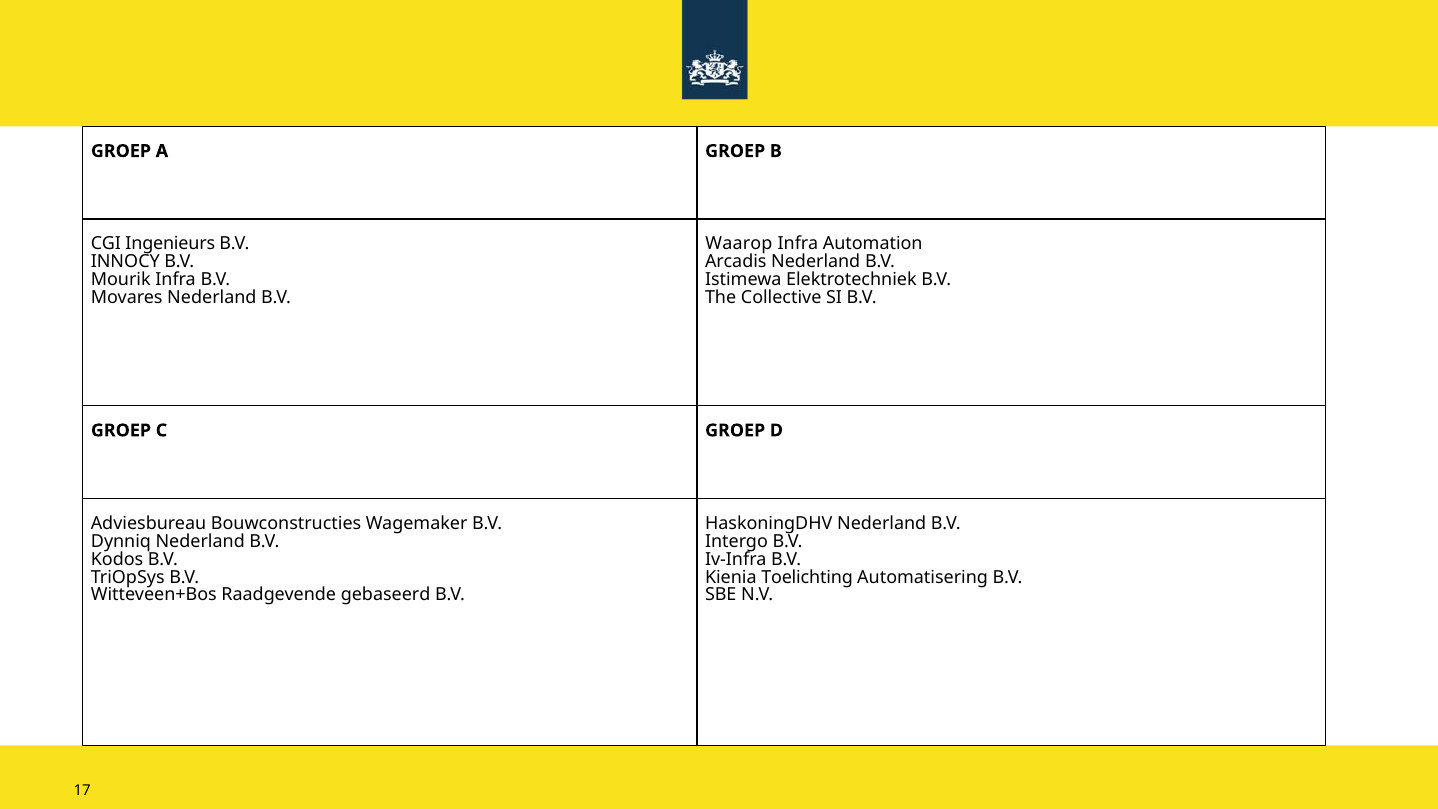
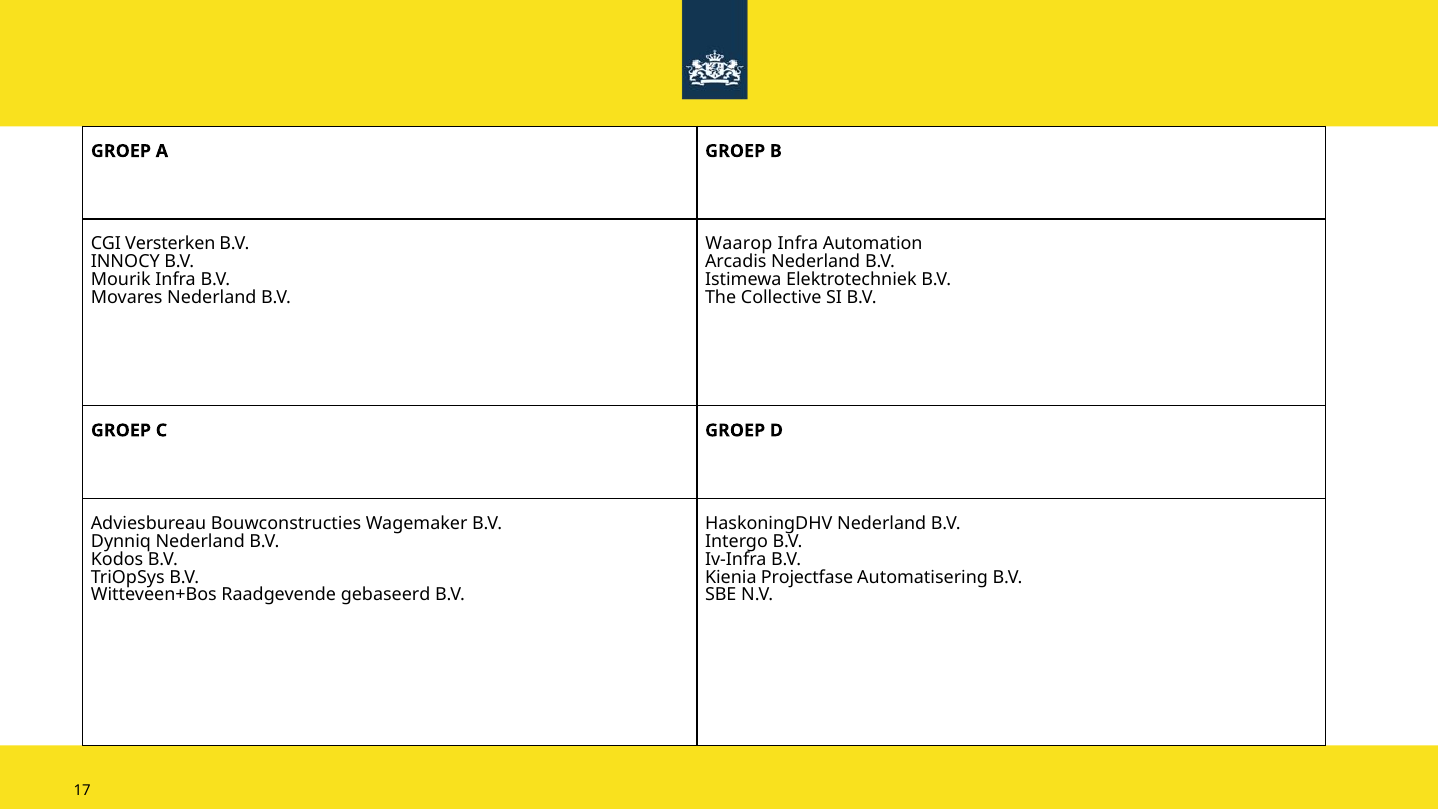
Ingenieurs: Ingenieurs -> Versterken
Toelichting: Toelichting -> Projectfase
